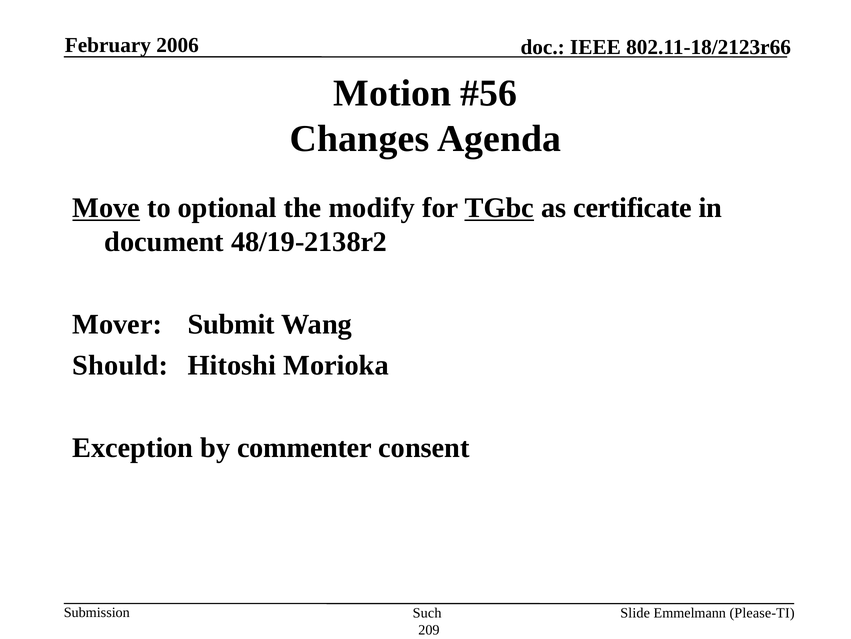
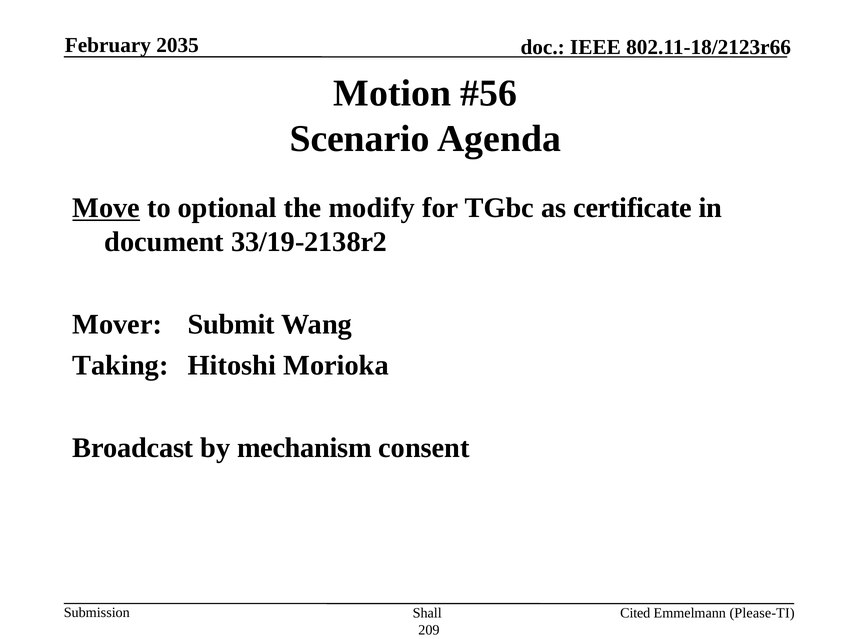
2006: 2006 -> 2035
Changes: Changes -> Scenario
TGbc underline: present -> none
48/19-2138r2: 48/19-2138r2 -> 33/19-2138r2
Should: Should -> Taking
Exception: Exception -> Broadcast
commenter: commenter -> mechanism
Such: Such -> Shall
Slide: Slide -> Cited
